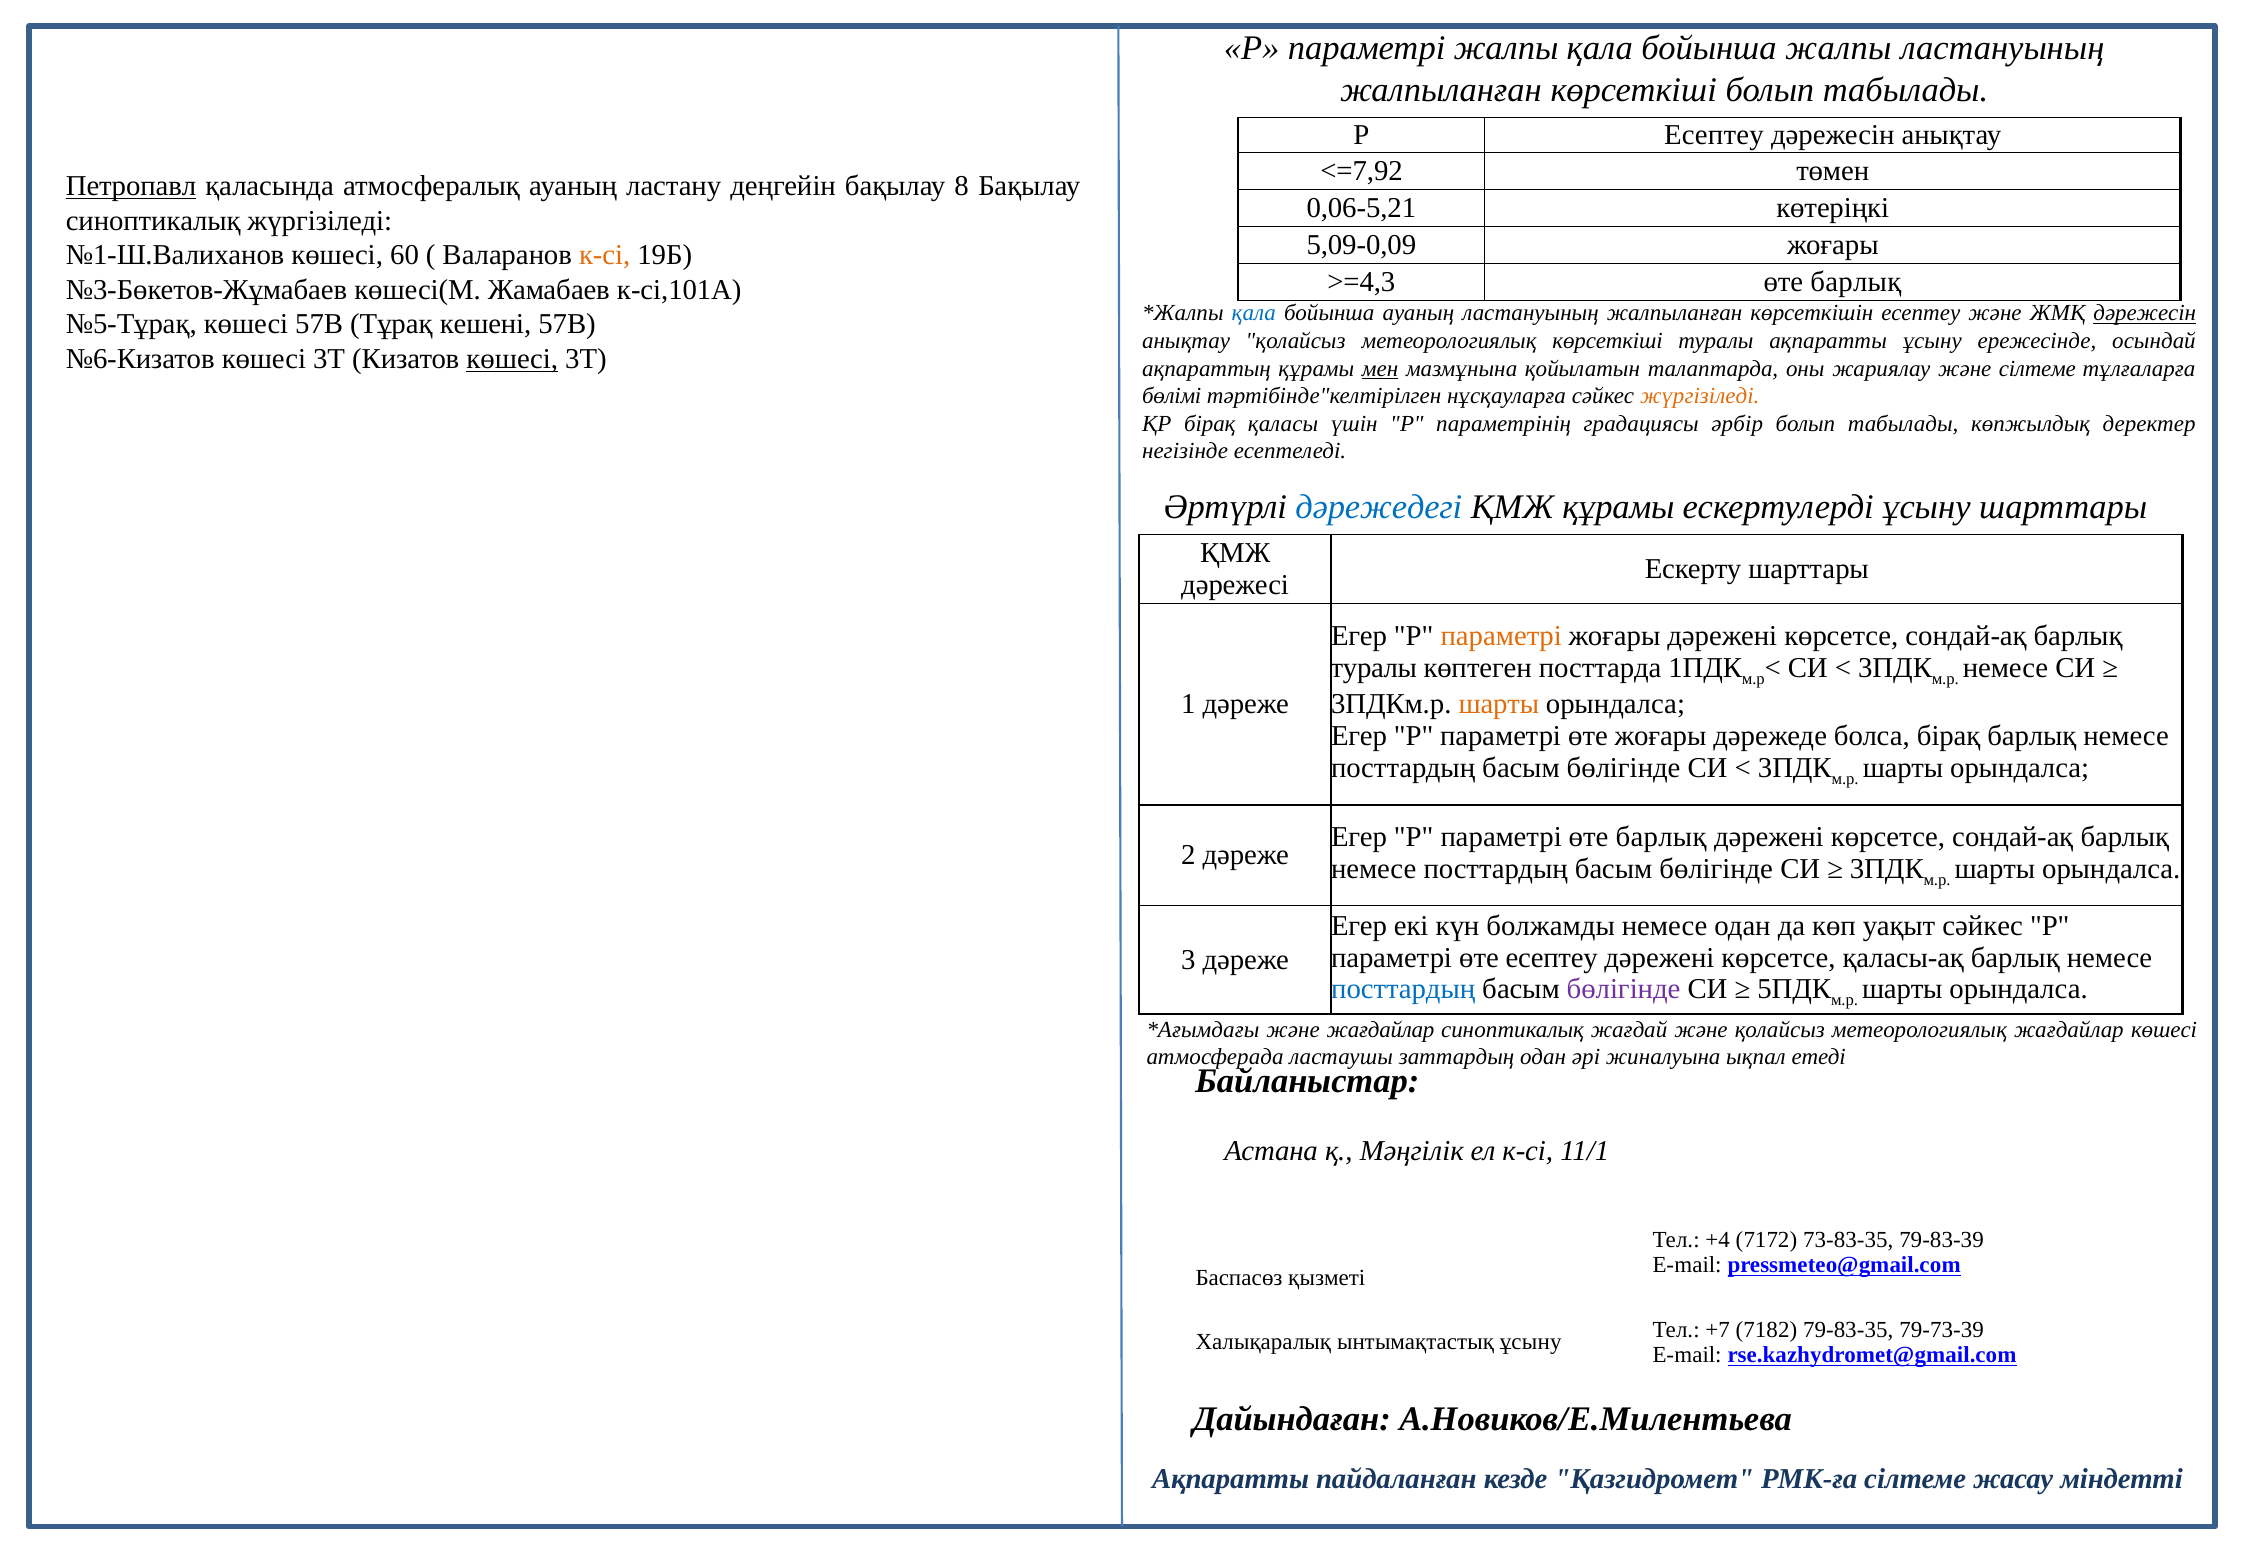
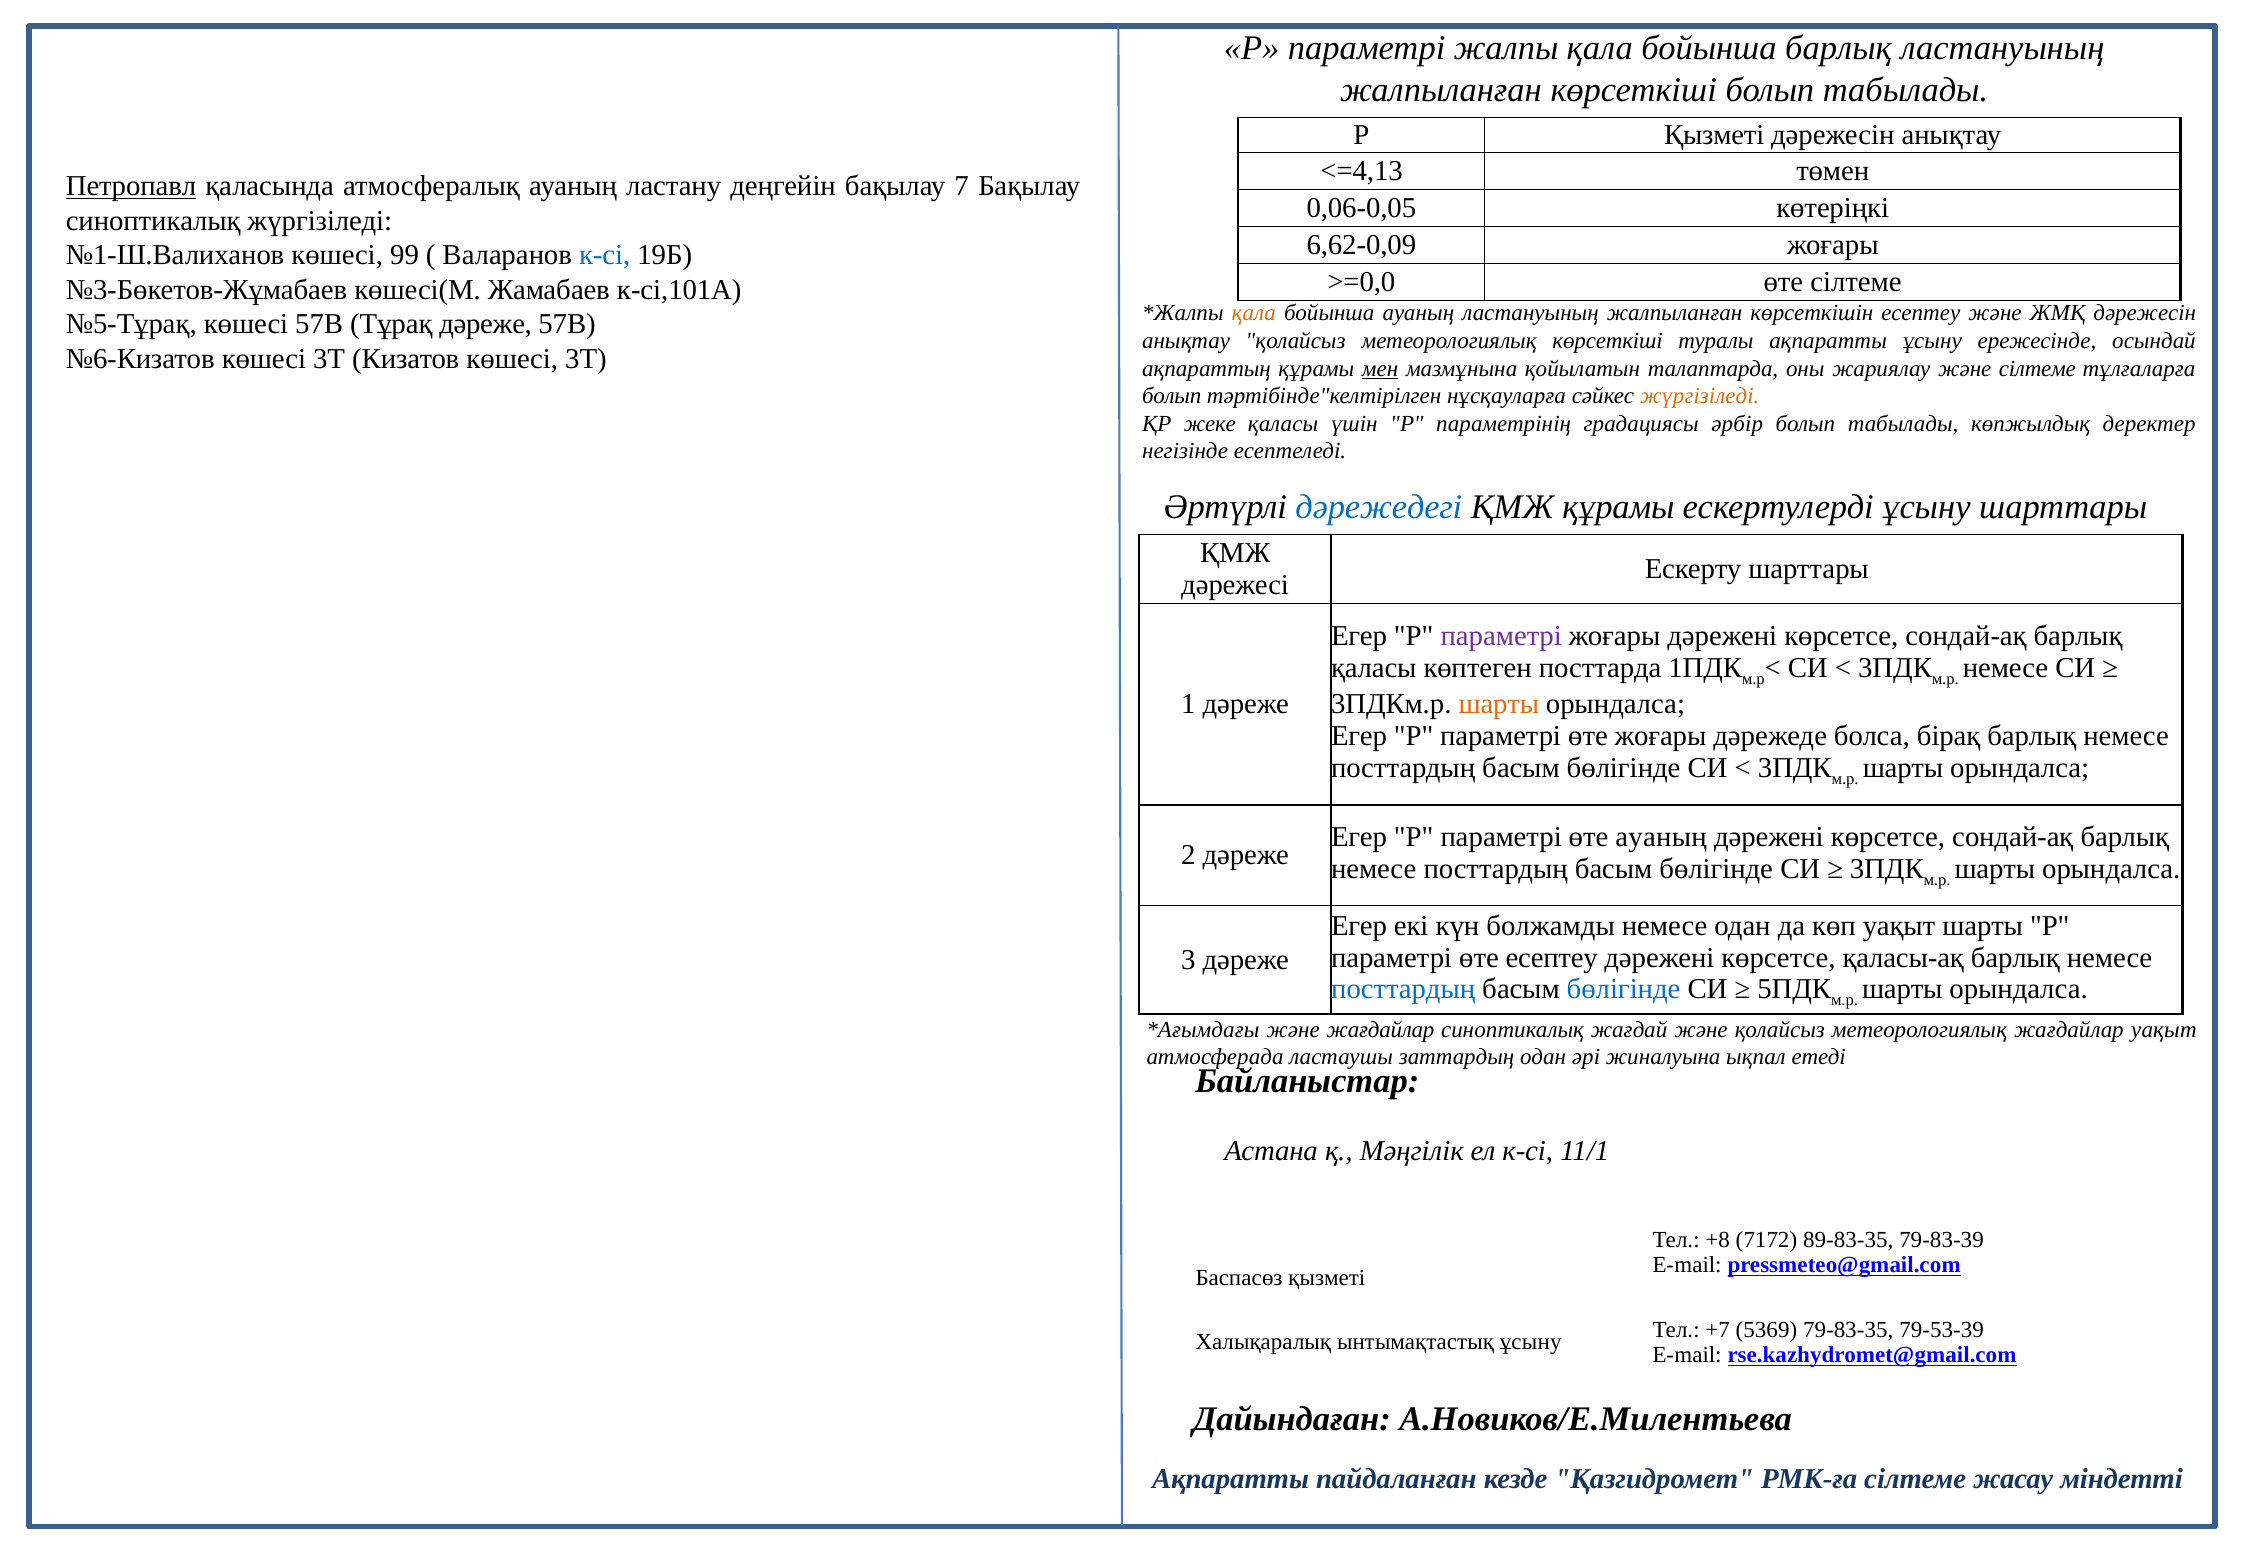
бойынша жалпы: жалпы -> барлық
Р Есептеу: Есептеу -> Қызметі
<=7,92: <=7,92 -> <=4,13
8: 8 -> 7
0,06-5,21: 0,06-5,21 -> 0,06-0,05
5,09-0,09: 5,09-0,09 -> 6,62-0,09
60: 60 -> 99
к-сі at (605, 255) colour: orange -> blue
>=4,3: >=4,3 -> >=0,0
барлық at (1856, 282): барлық -> сілтеме
қала at (1254, 313) colour: blue -> orange
дәрежесін at (2145, 313) underline: present -> none
Тұрақ кешені: кешені -> дәреже
көшесі at (512, 359) underline: present -> none
бөлімі at (1172, 396): бөлімі -> болып
ҚР бірақ: бірақ -> жеке
параметрі at (1501, 637) colour: orange -> purple
туралы at (1374, 668): туралы -> қаласы
параметрі өте барлық: барлық -> ауаның
уақыт сәйкес: сәйкес -> шарты
бөлігінде at (1624, 990) colour: purple -> blue
жағдайлар көшесі: көшесі -> уақыт
+4: +4 -> +8
73-83-35: 73-83-35 -> 89-83-35
7182: 7182 -> 5369
79-73-39: 79-73-39 -> 79-53-39
